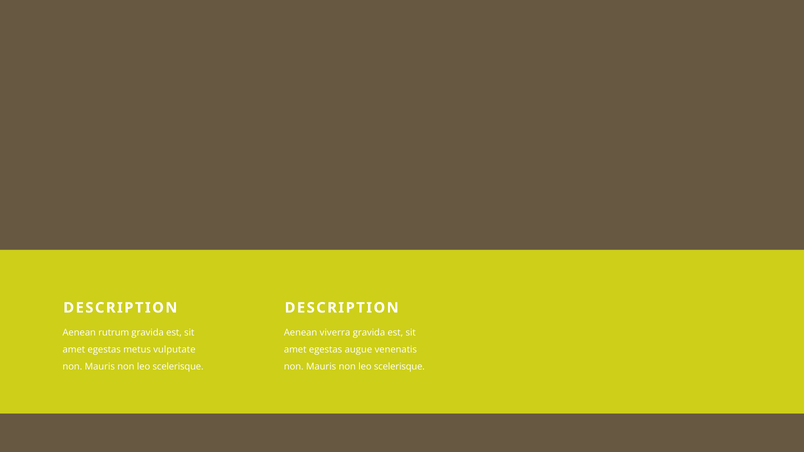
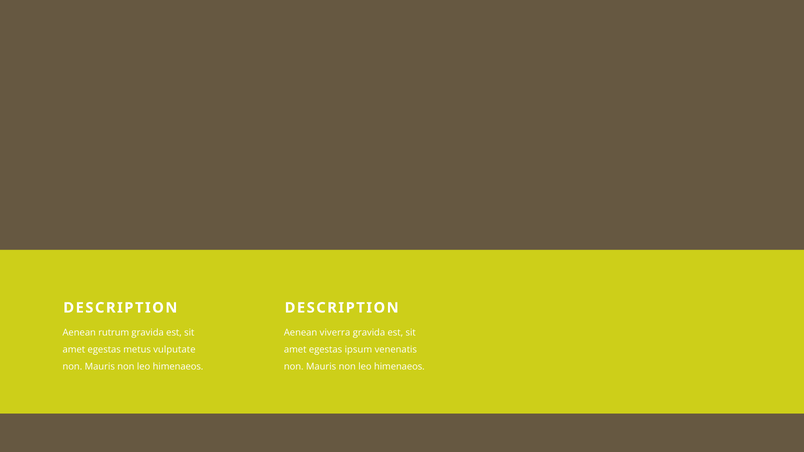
augue: augue -> ipsum
scelerisque at (178, 367): scelerisque -> himenaeos
scelerisque at (399, 367): scelerisque -> himenaeos
